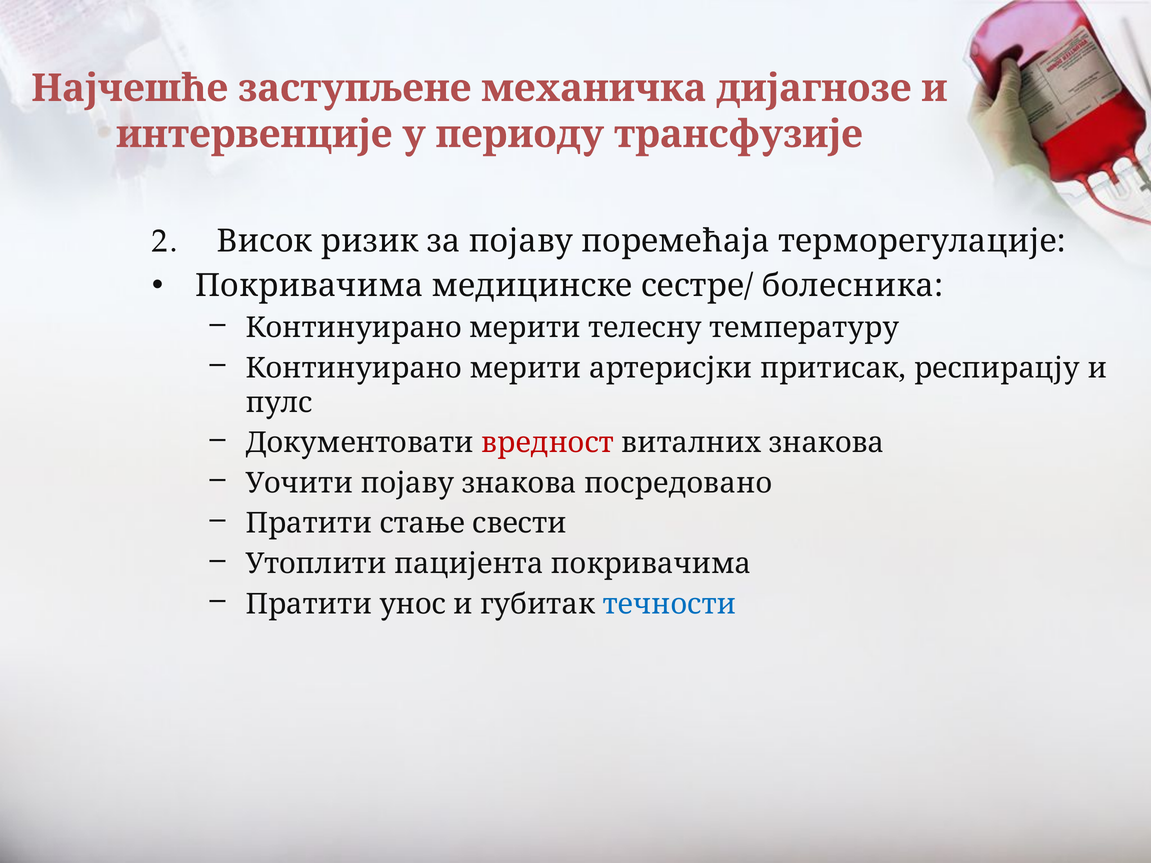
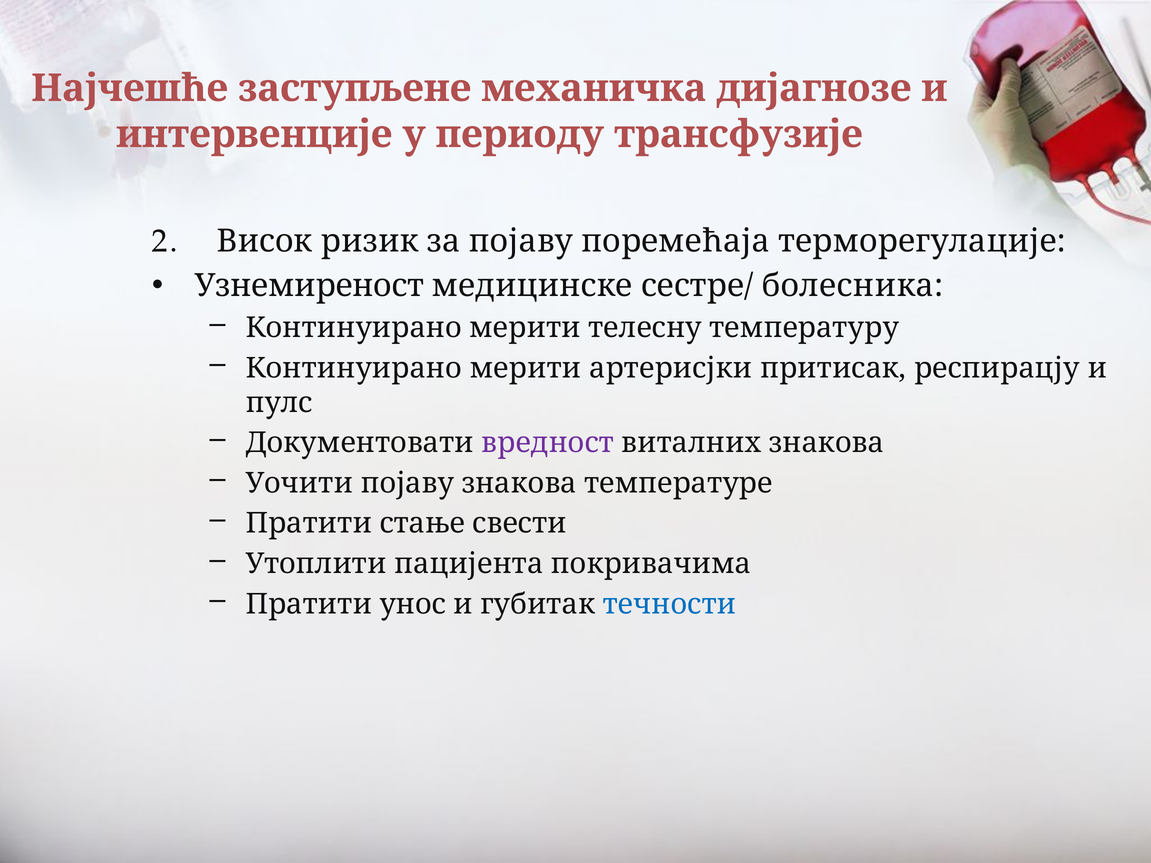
Покривачима at (309, 286): Покривачима -> Узнемиреност
вредност colour: red -> purple
посредовано: посредовано -> температуре
